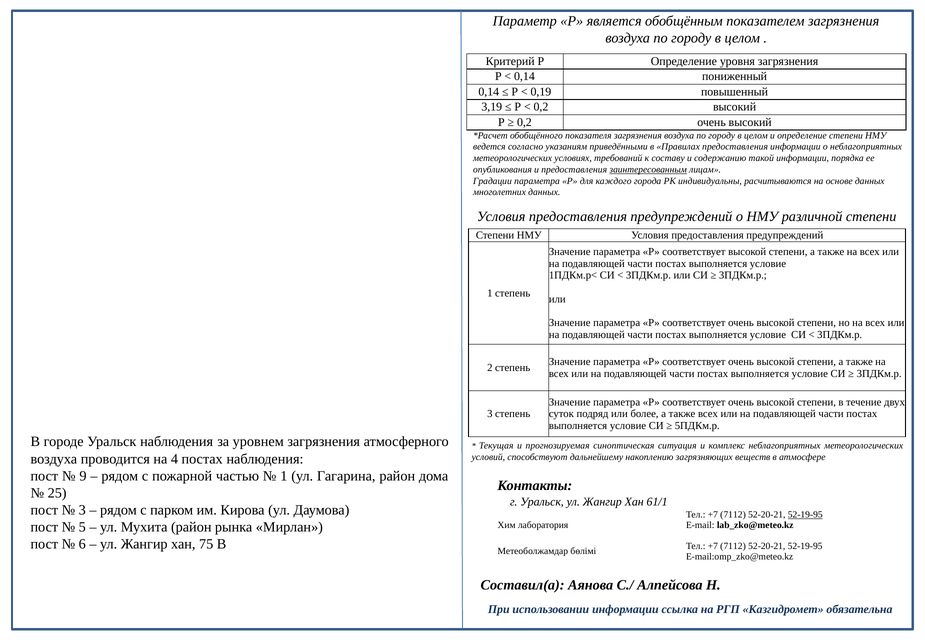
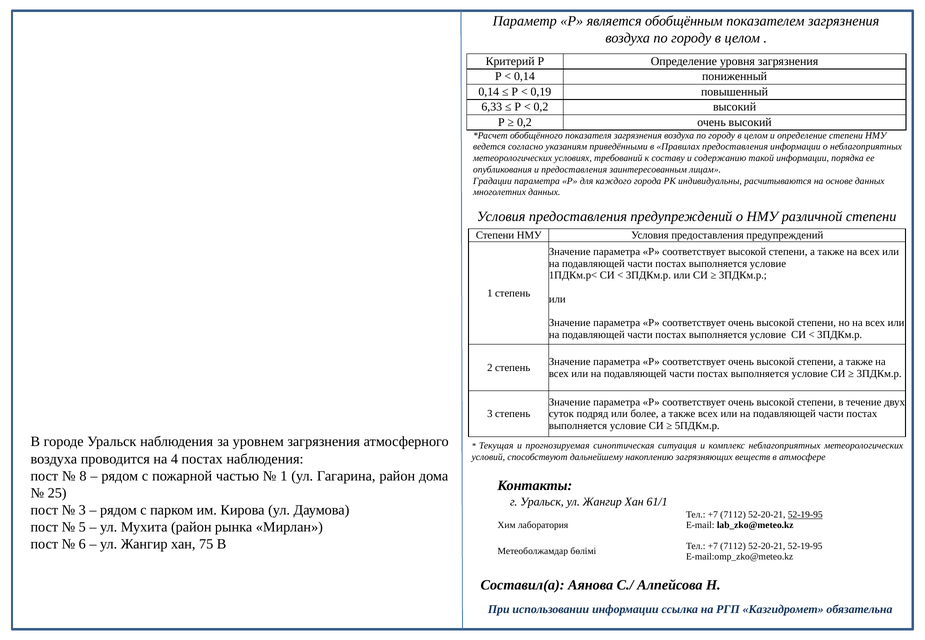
3,19: 3,19 -> 6,33
заинтересованным underline: present -> none
9: 9 -> 8
